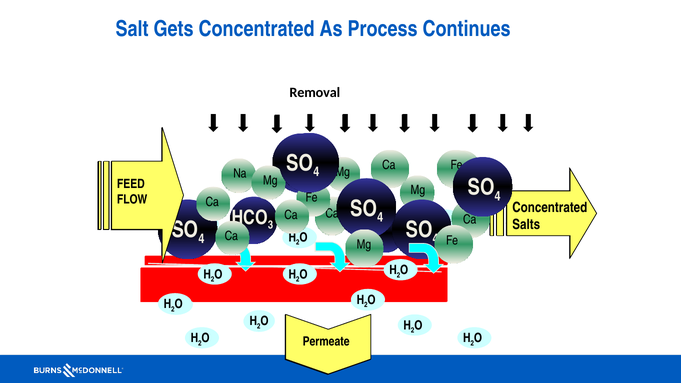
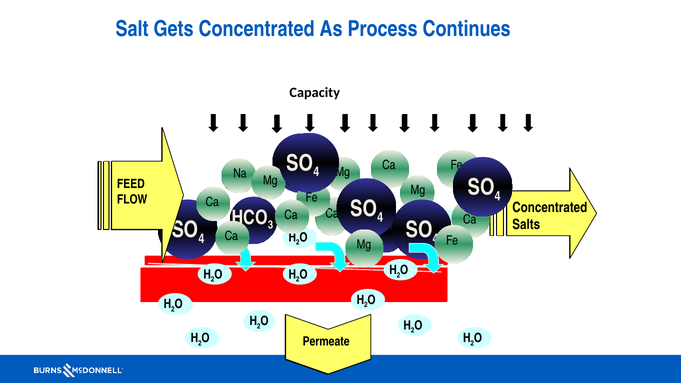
Removal: Removal -> Capacity
